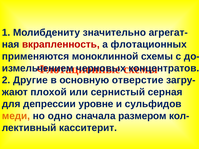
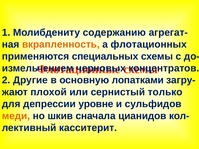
значительно: значительно -> содержанию
вкрапленность colour: red -> orange
моноклинной: моноклинной -> специальных
отверстие: отверстие -> лопатками
серная: серная -> только
одно: одно -> шкив
размером: размером -> цианидов
